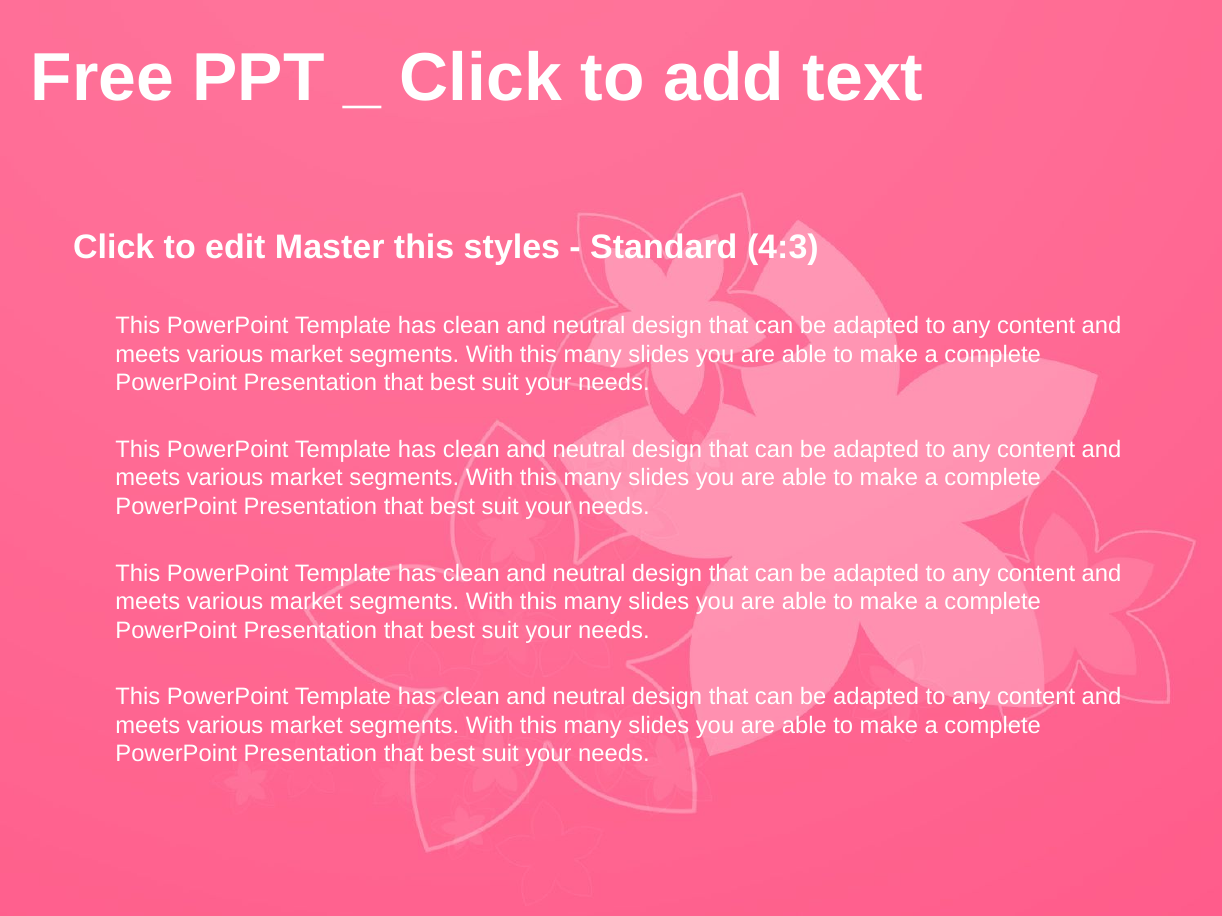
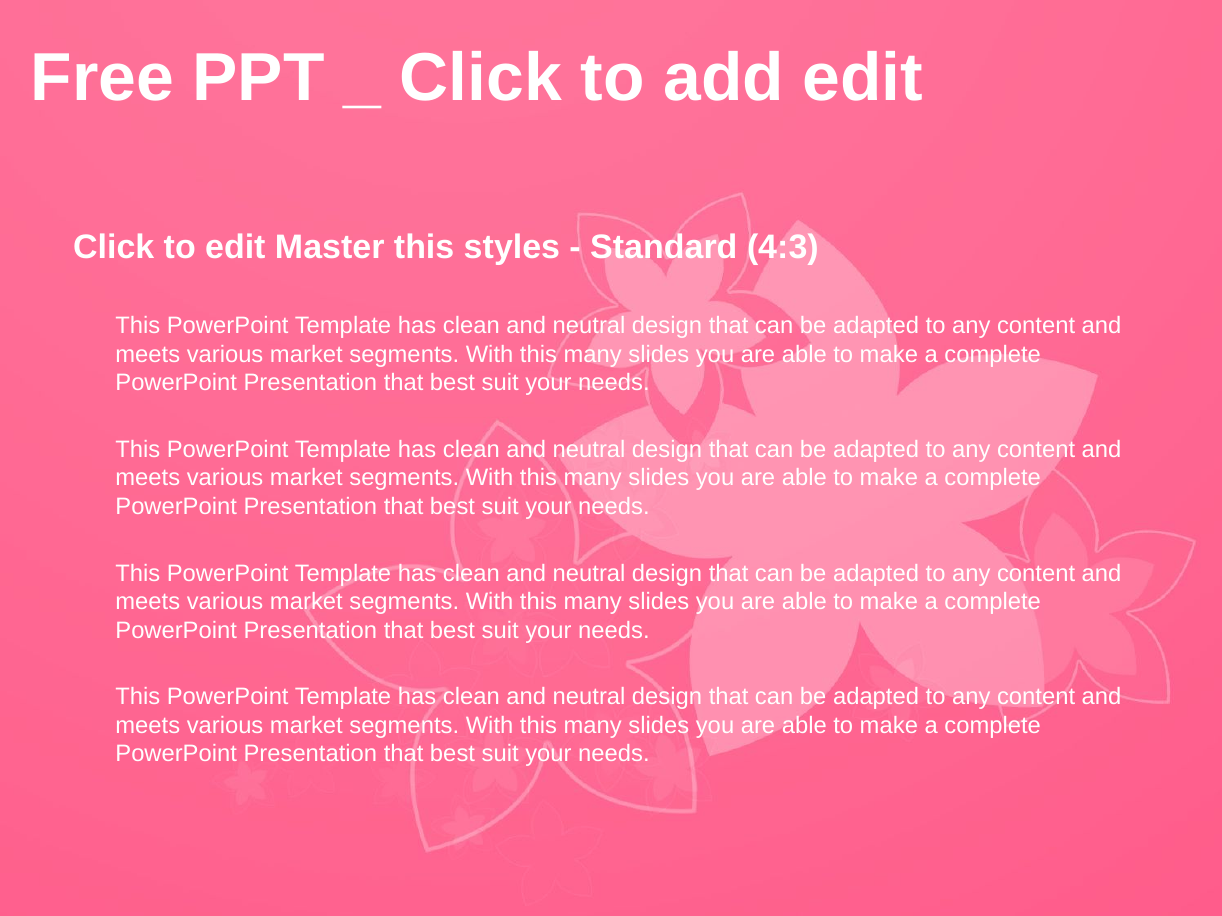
add text: text -> edit
